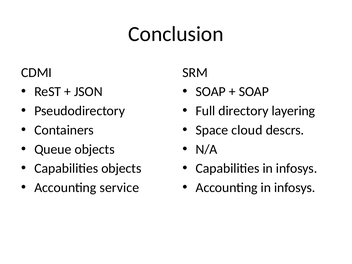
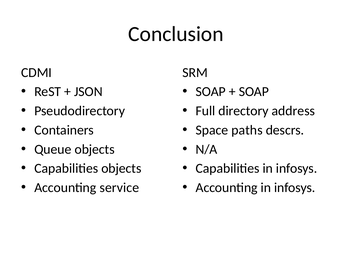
layering: layering -> address
cloud: cloud -> paths
